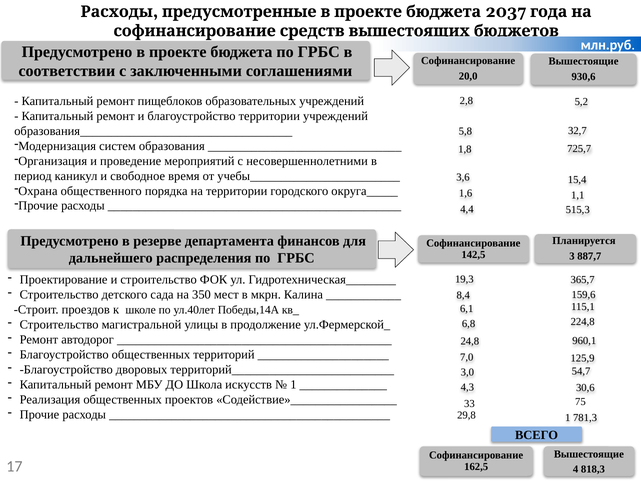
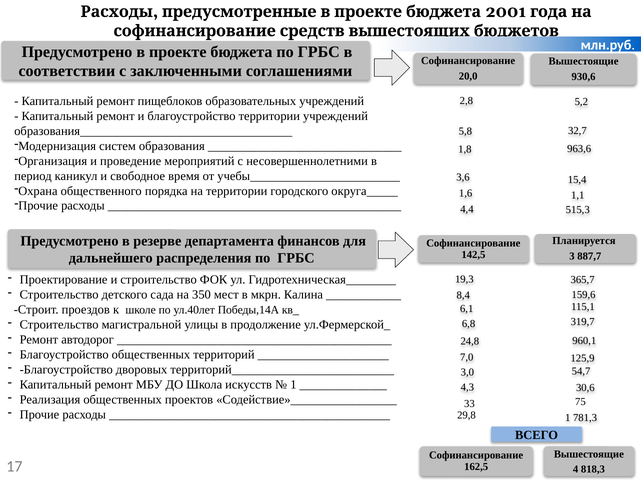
2037: 2037 -> 2001
725,7: 725,7 -> 963,6
224,8: 224,8 -> 319,7
